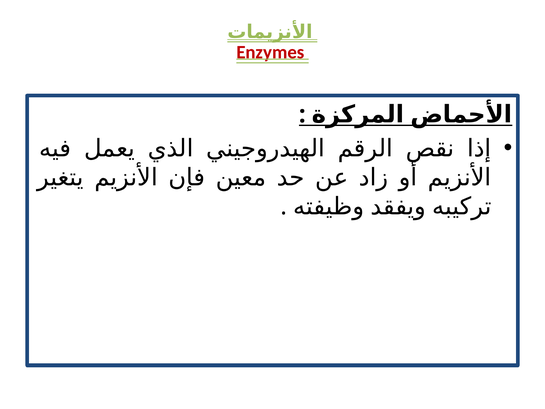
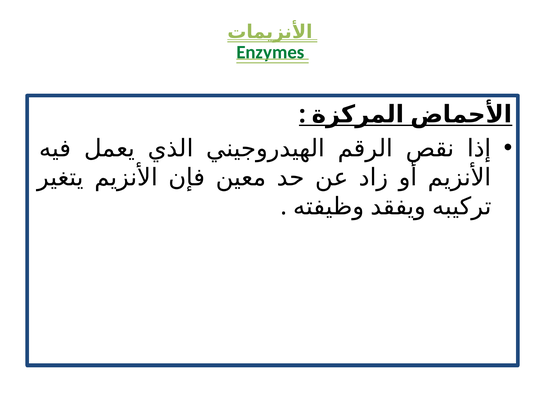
Enzymes colour: red -> green
